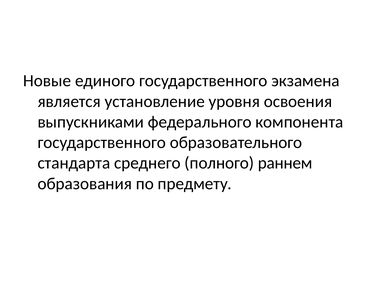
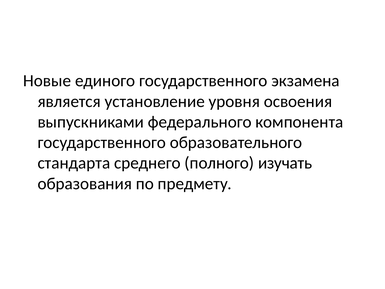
рaннем: рaннем -> изучaть
